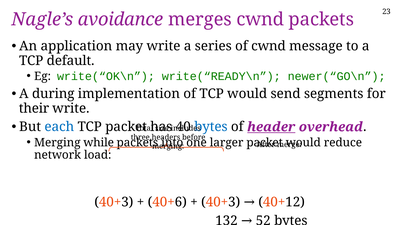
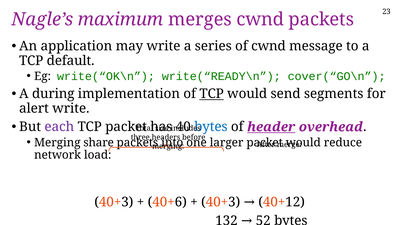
avoidance: avoidance -> maximum
newer(“GO\n: newer(“GO\n -> cover(“GO\n
TCP at (212, 94) underline: none -> present
their: their -> alert
each colour: blue -> purple
while: while -> share
